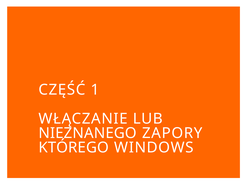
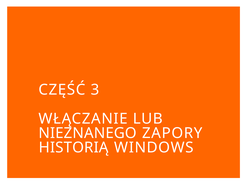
1: 1 -> 3
KTÓREGO: KTÓREGO -> HISTORIĄ
